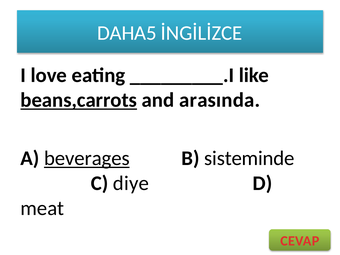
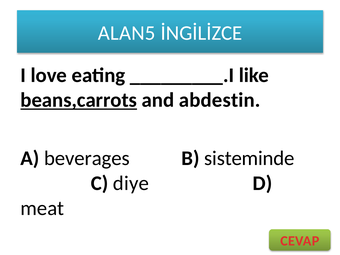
DAHA5: DAHA5 -> ALAN5
arasında: arasında -> abdestin
beverages underline: present -> none
